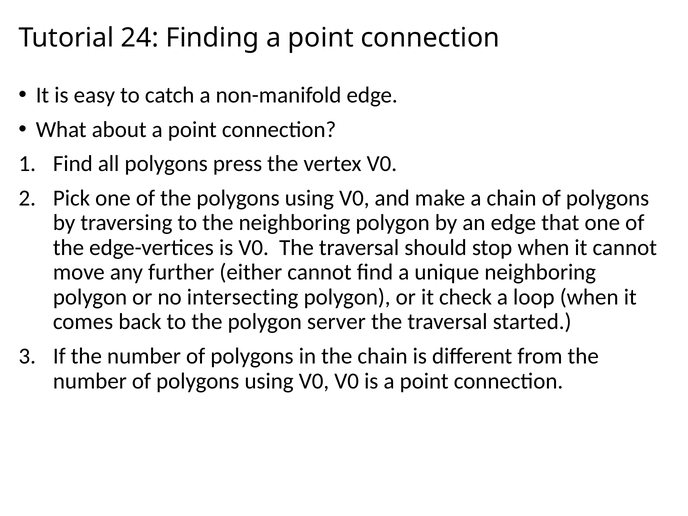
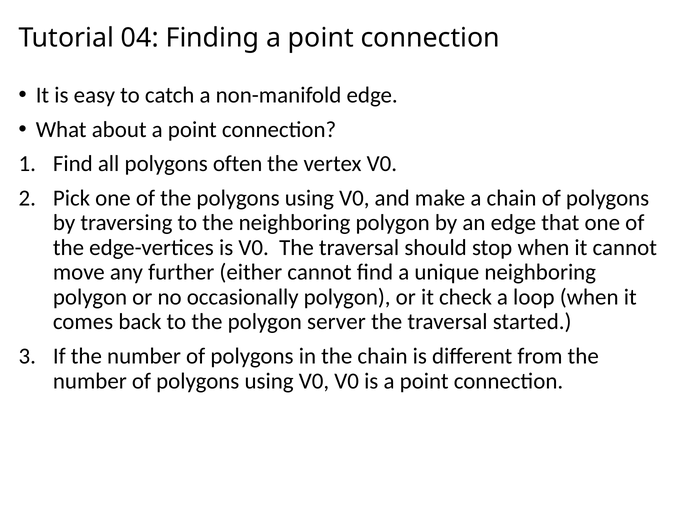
24: 24 -> 04
press: press -> often
intersecting: intersecting -> occasionally
